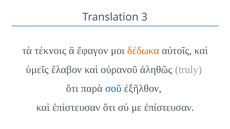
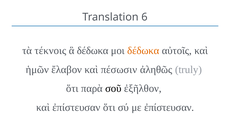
3: 3 -> 6
ἃ ἔφαγον: ἔφαγον -> δέδωκα
ὑμεῖς: ὑμεῖς -> ἡμῶν
οὐρανοῦ: οὐρανοῦ -> πέσωσιν
σοῦ colour: blue -> black
